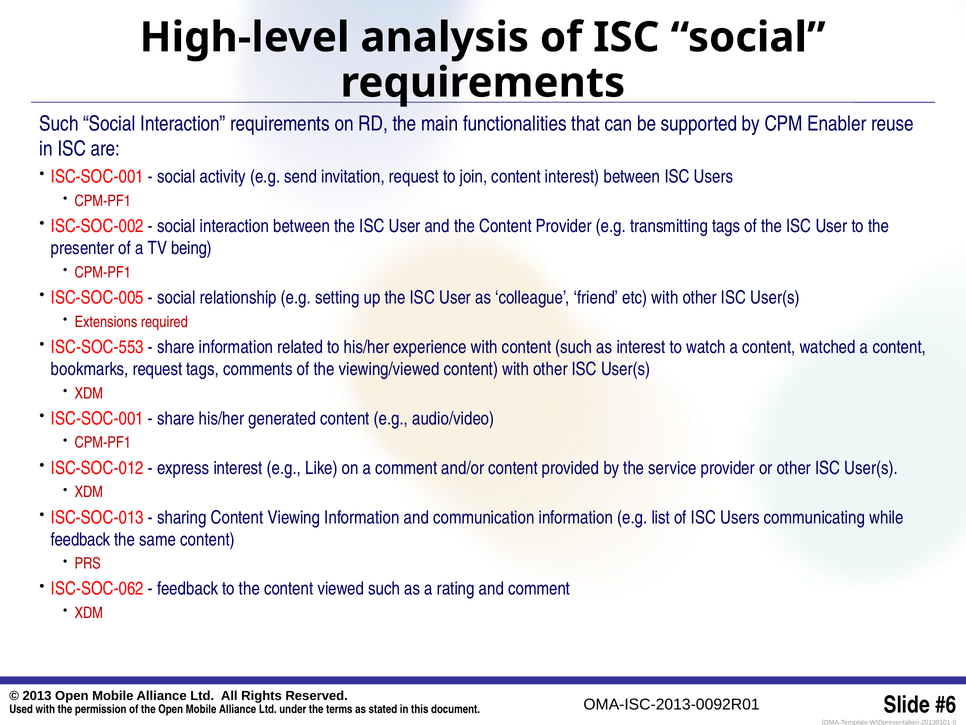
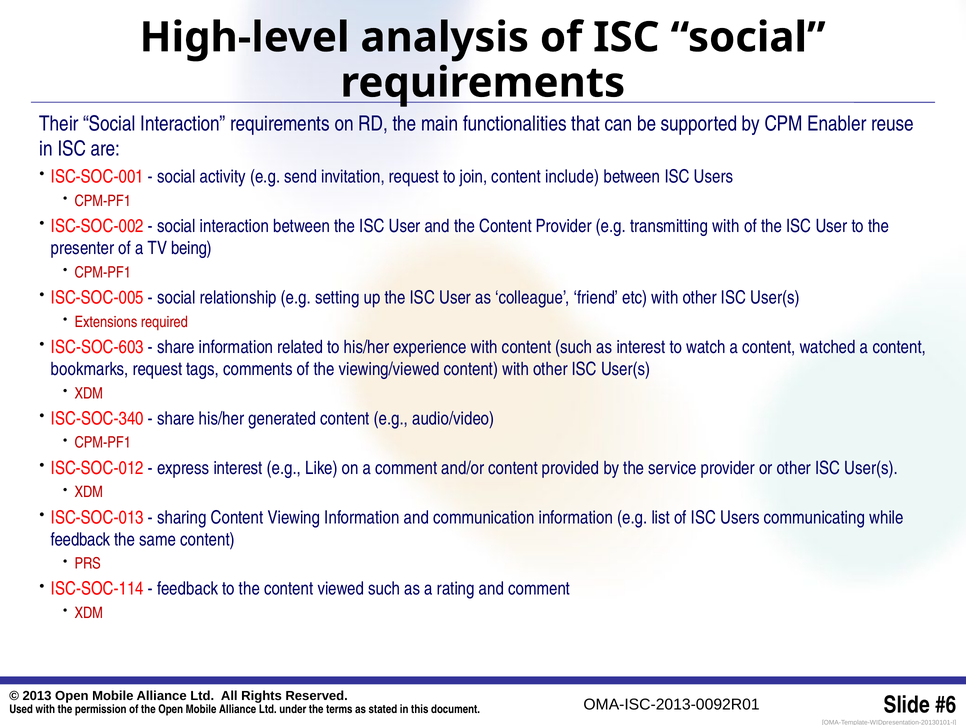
Such at (59, 124): Such -> Their
content interest: interest -> include
transmitting tags: tags -> with
ISC-SOC-553: ISC-SOC-553 -> ISC-SOC-603
ISC-SOC-001 at (97, 418): ISC-SOC-001 -> ISC-SOC-340
ISC-SOC-062: ISC-SOC-062 -> ISC-SOC-114
